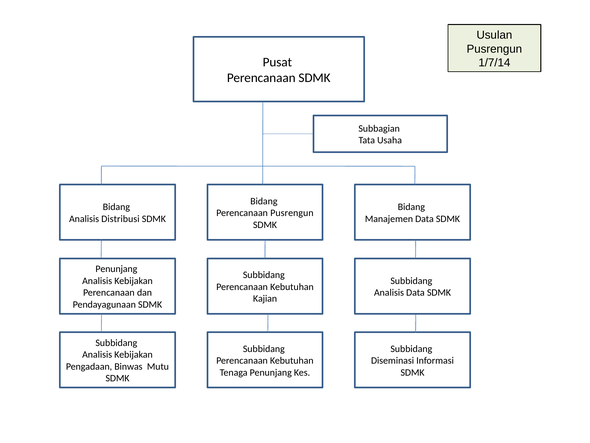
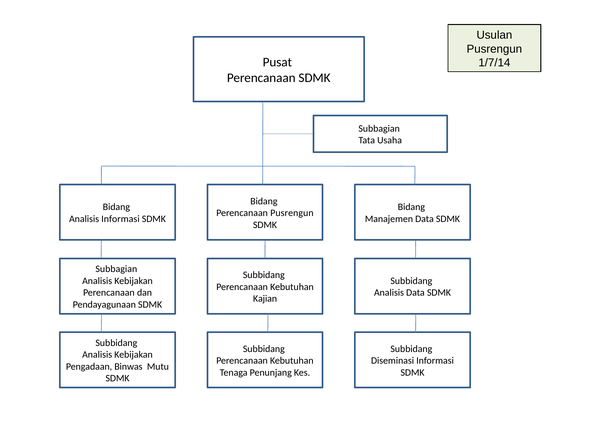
Analisis Distribusi: Distribusi -> Informasi
Penunjang at (116, 269): Penunjang -> Subbagian
